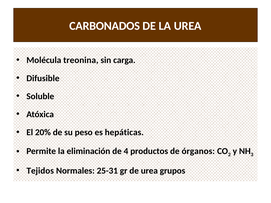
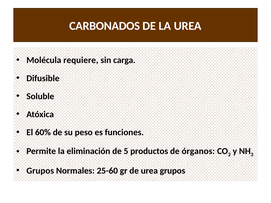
treonina: treonina -> requiere
20%: 20% -> 60%
hepáticas: hepáticas -> funciones
4: 4 -> 5
Tejidos at (40, 171): Tejidos -> Grupos
25-31: 25-31 -> 25-60
